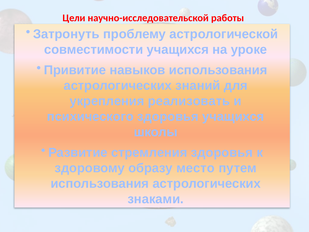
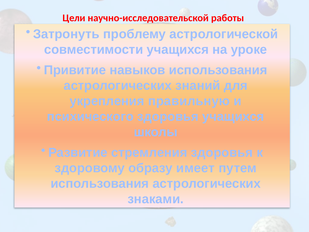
реализовать: реализовать -> правильную
место: место -> имеет
